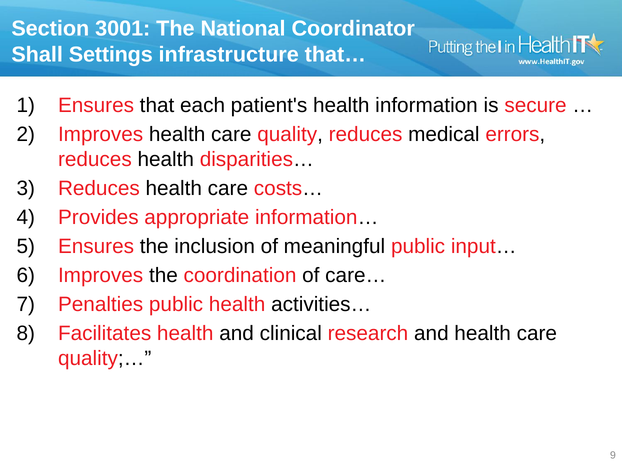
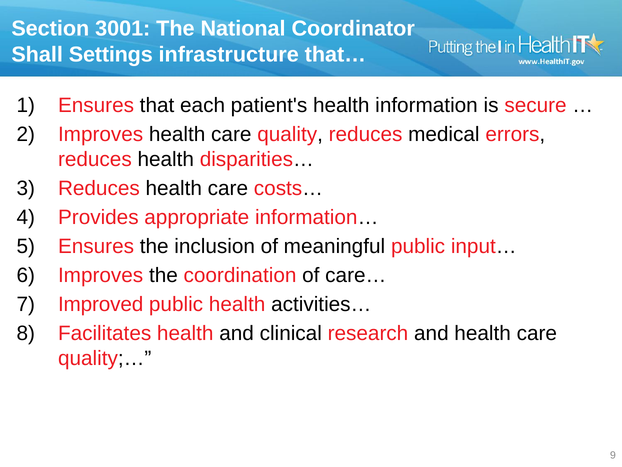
Penalties: Penalties -> Improved
